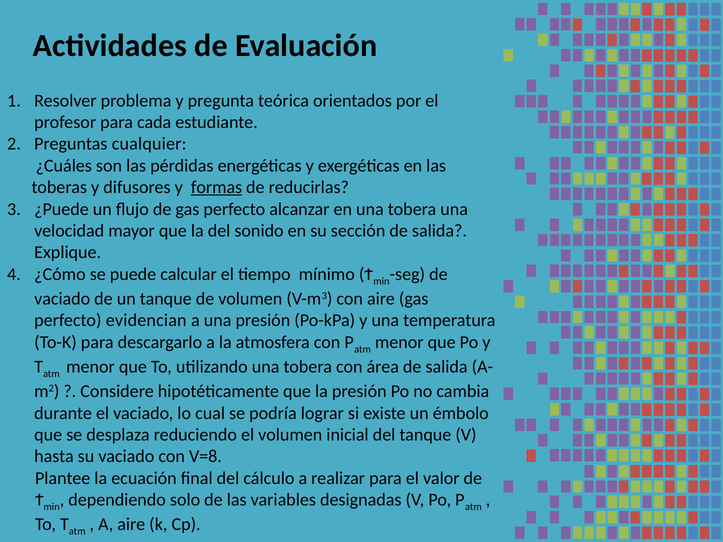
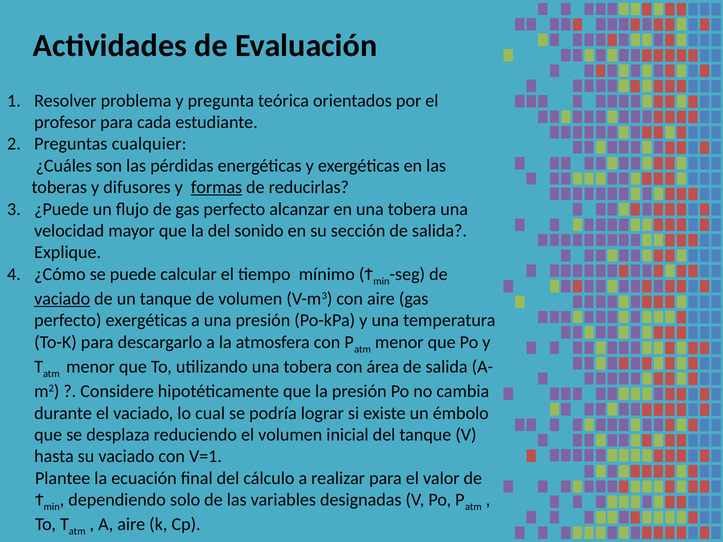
vaciado at (62, 299) underline: none -> present
perfecto evidencian: evidencian -> exergéticas
V=8: V=8 -> V=1
